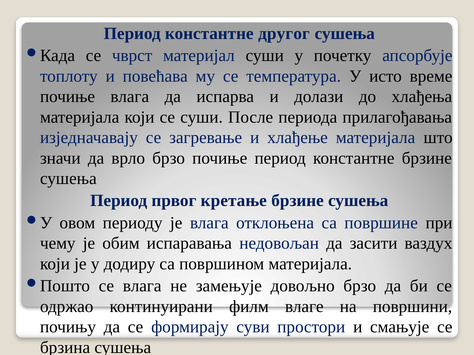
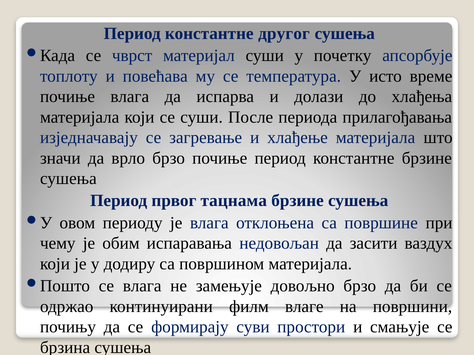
кретање: кретање -> тацнама
